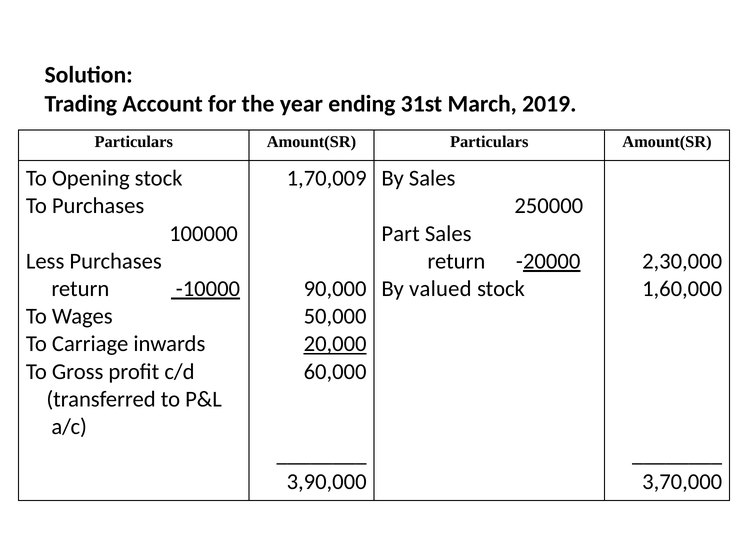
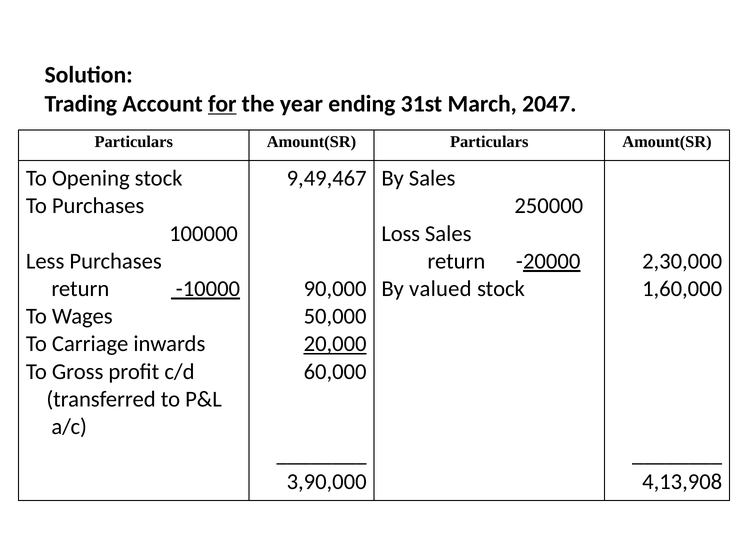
for underline: none -> present
2019: 2019 -> 2047
1,70,009: 1,70,009 -> 9,49,467
Part: Part -> Loss
3,70,000: 3,70,000 -> 4,13,908
